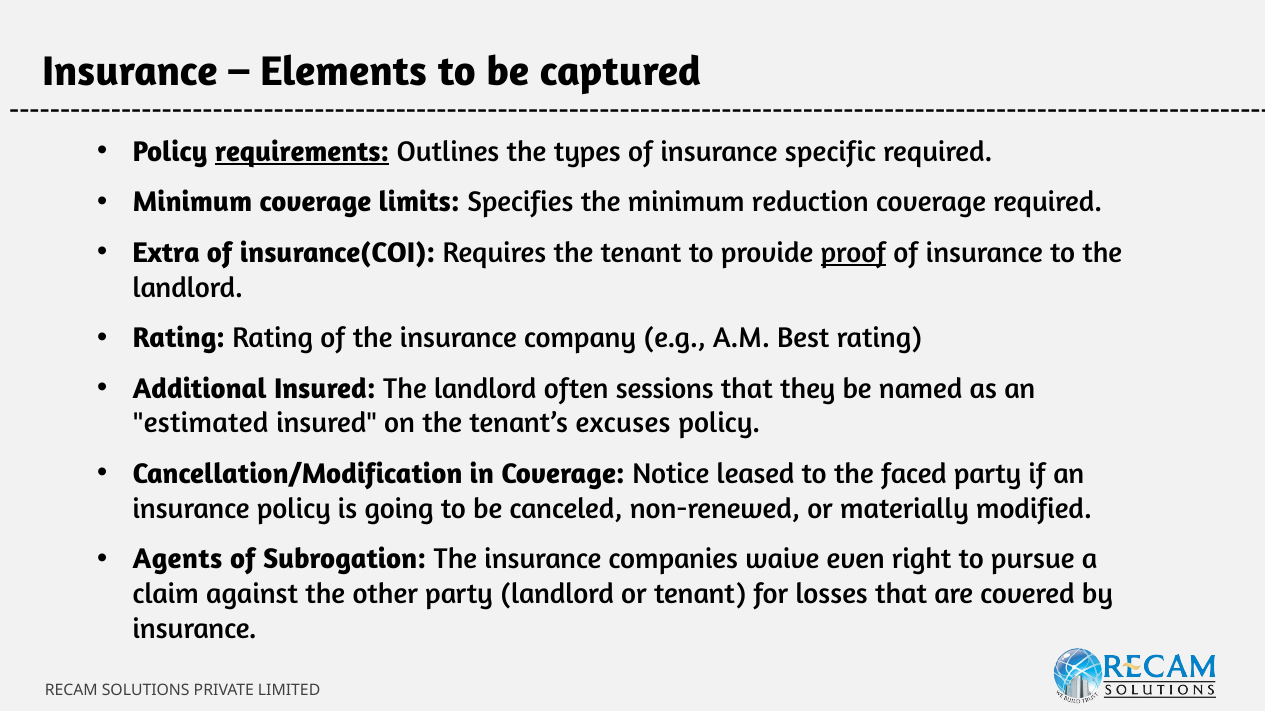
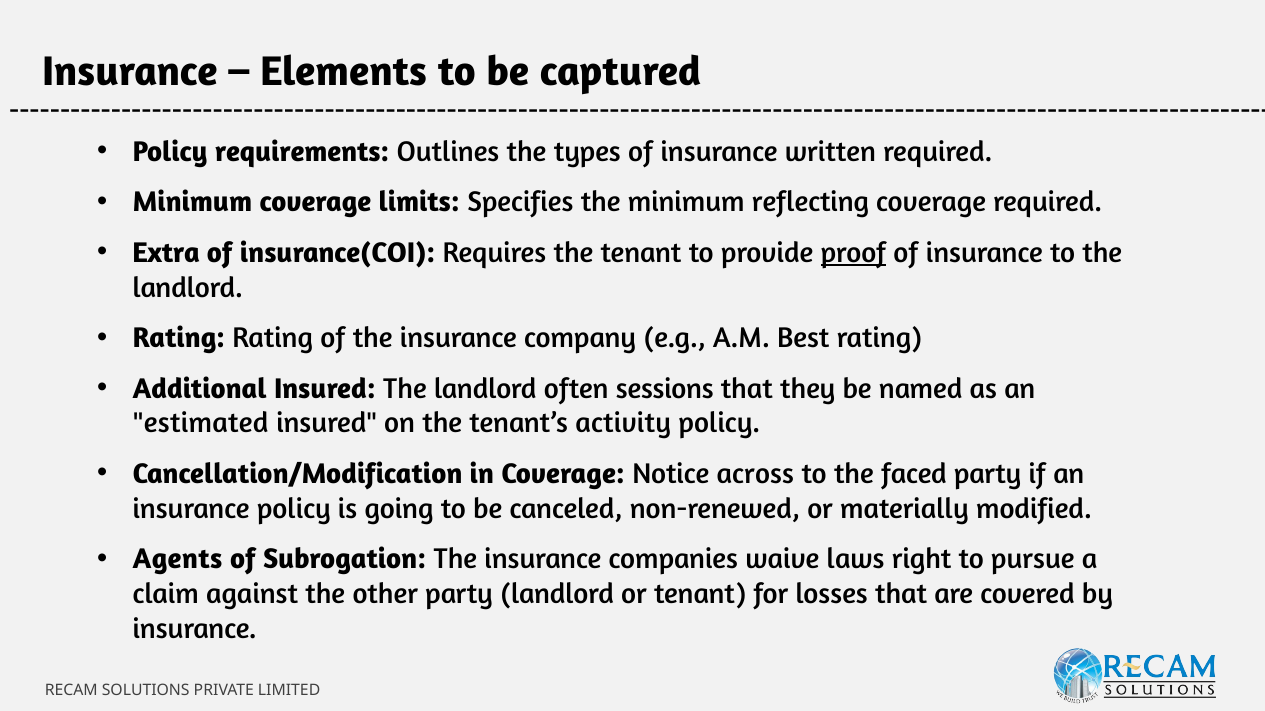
requirements underline: present -> none
specific: specific -> written
reduction: reduction -> reflecting
excuses: excuses -> activity
leased: leased -> across
even: even -> laws
